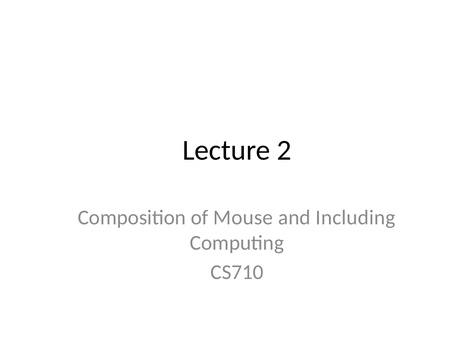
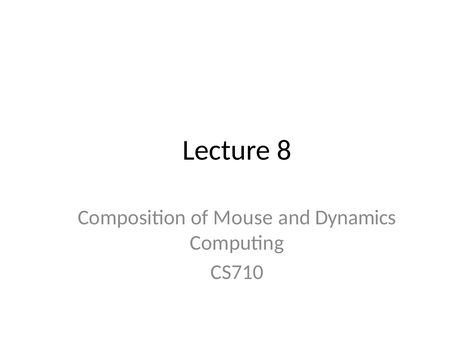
2: 2 -> 8
Including: Including -> Dynamics
